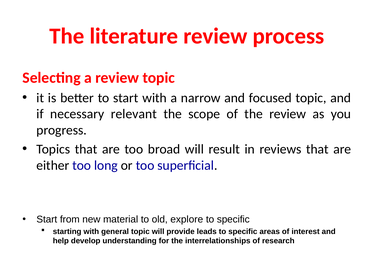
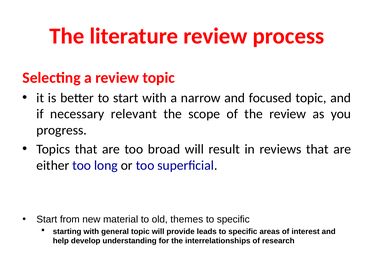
explore: explore -> themes
